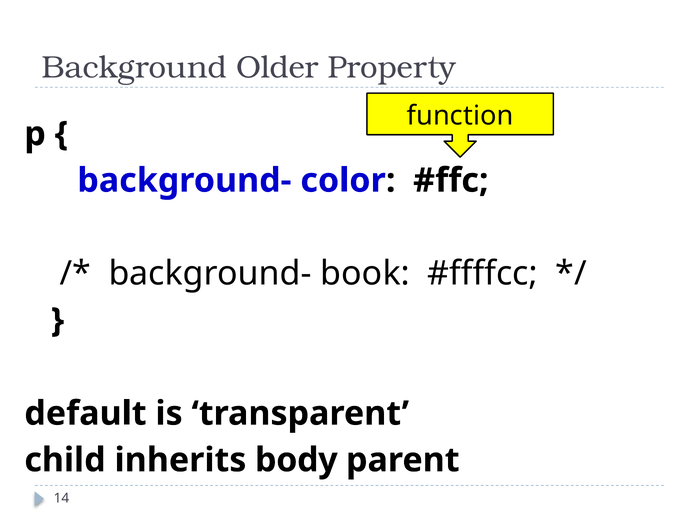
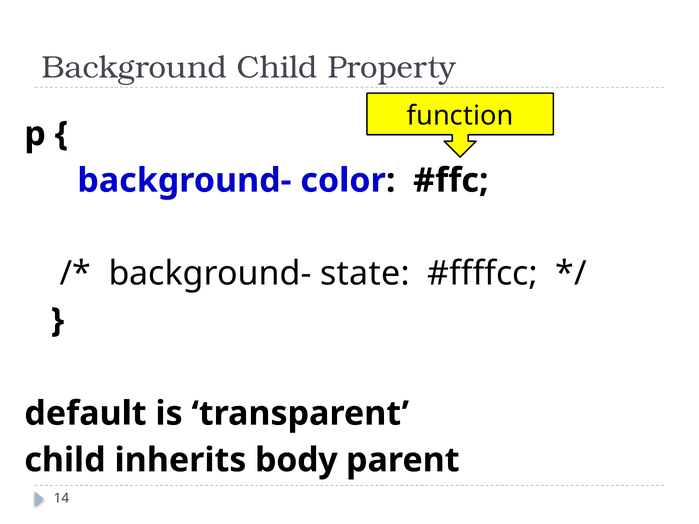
Background Older: Older -> Child
book: book -> state
